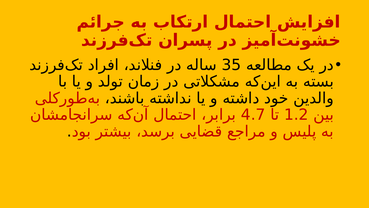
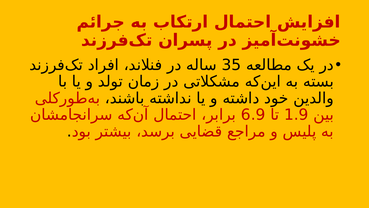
4.7: 4.7 -> 6.9
1.2: 1.2 -> 1.9
